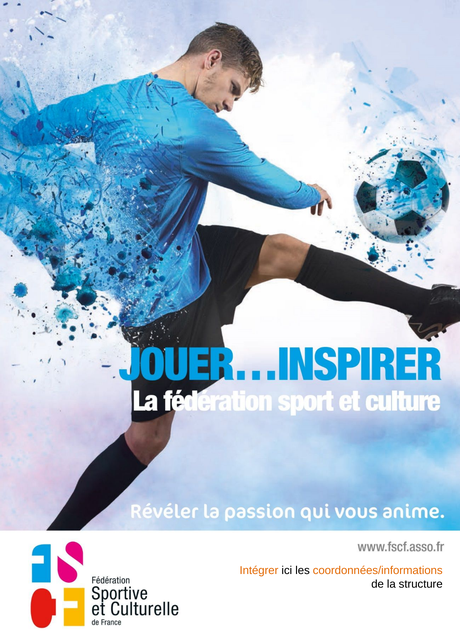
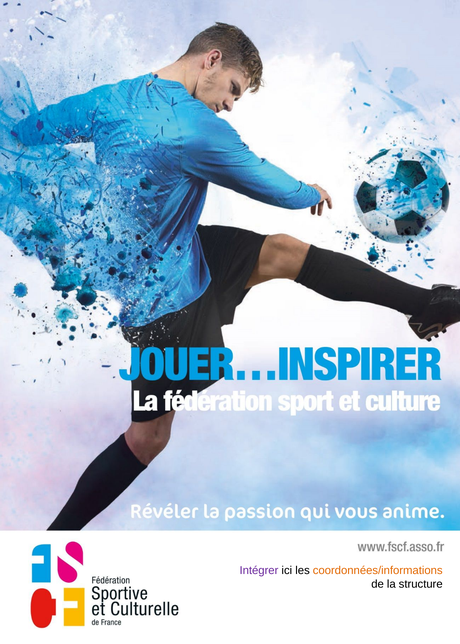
Intégrer colour: orange -> purple
